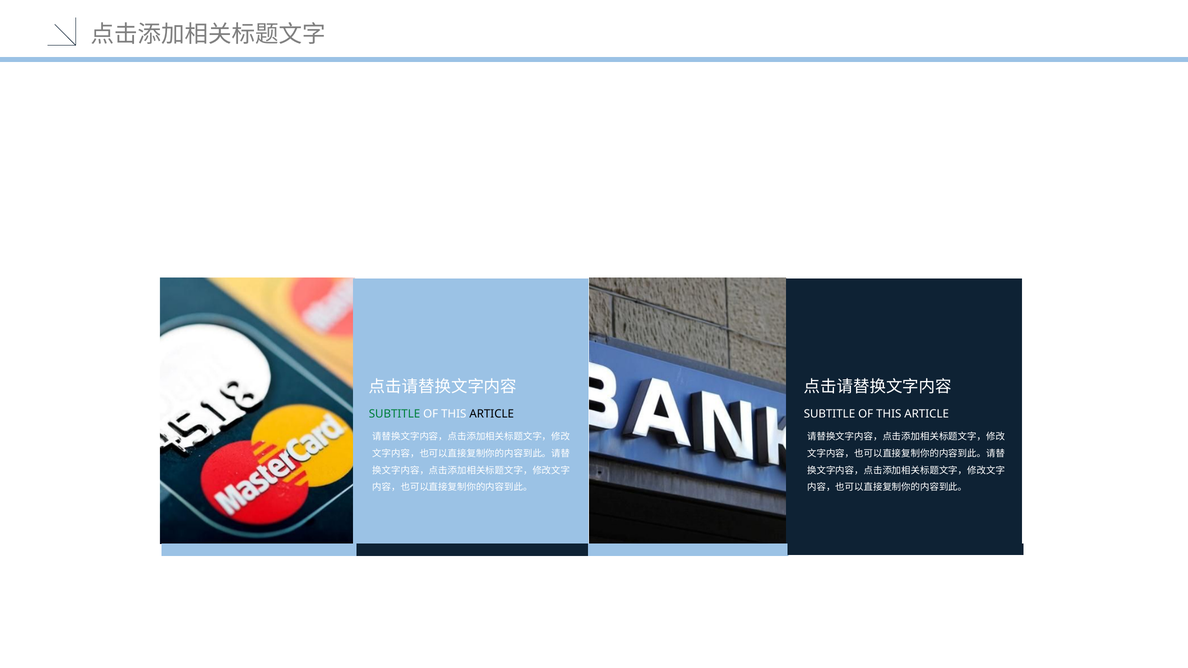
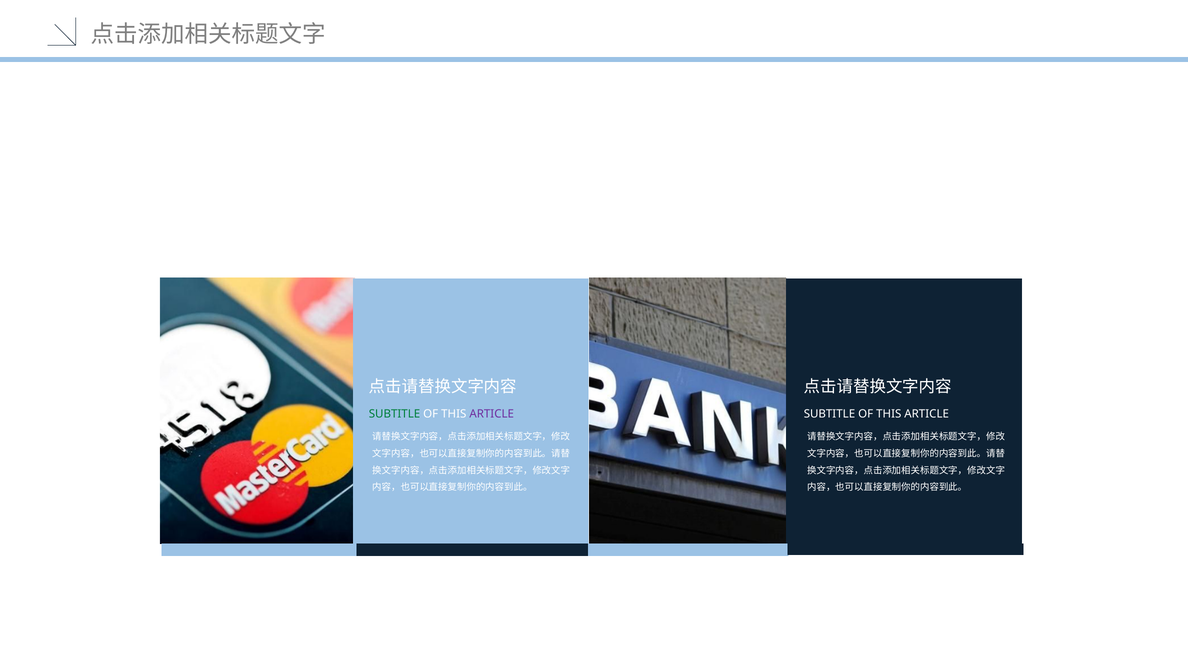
ARTICLE at (492, 414) colour: black -> purple
